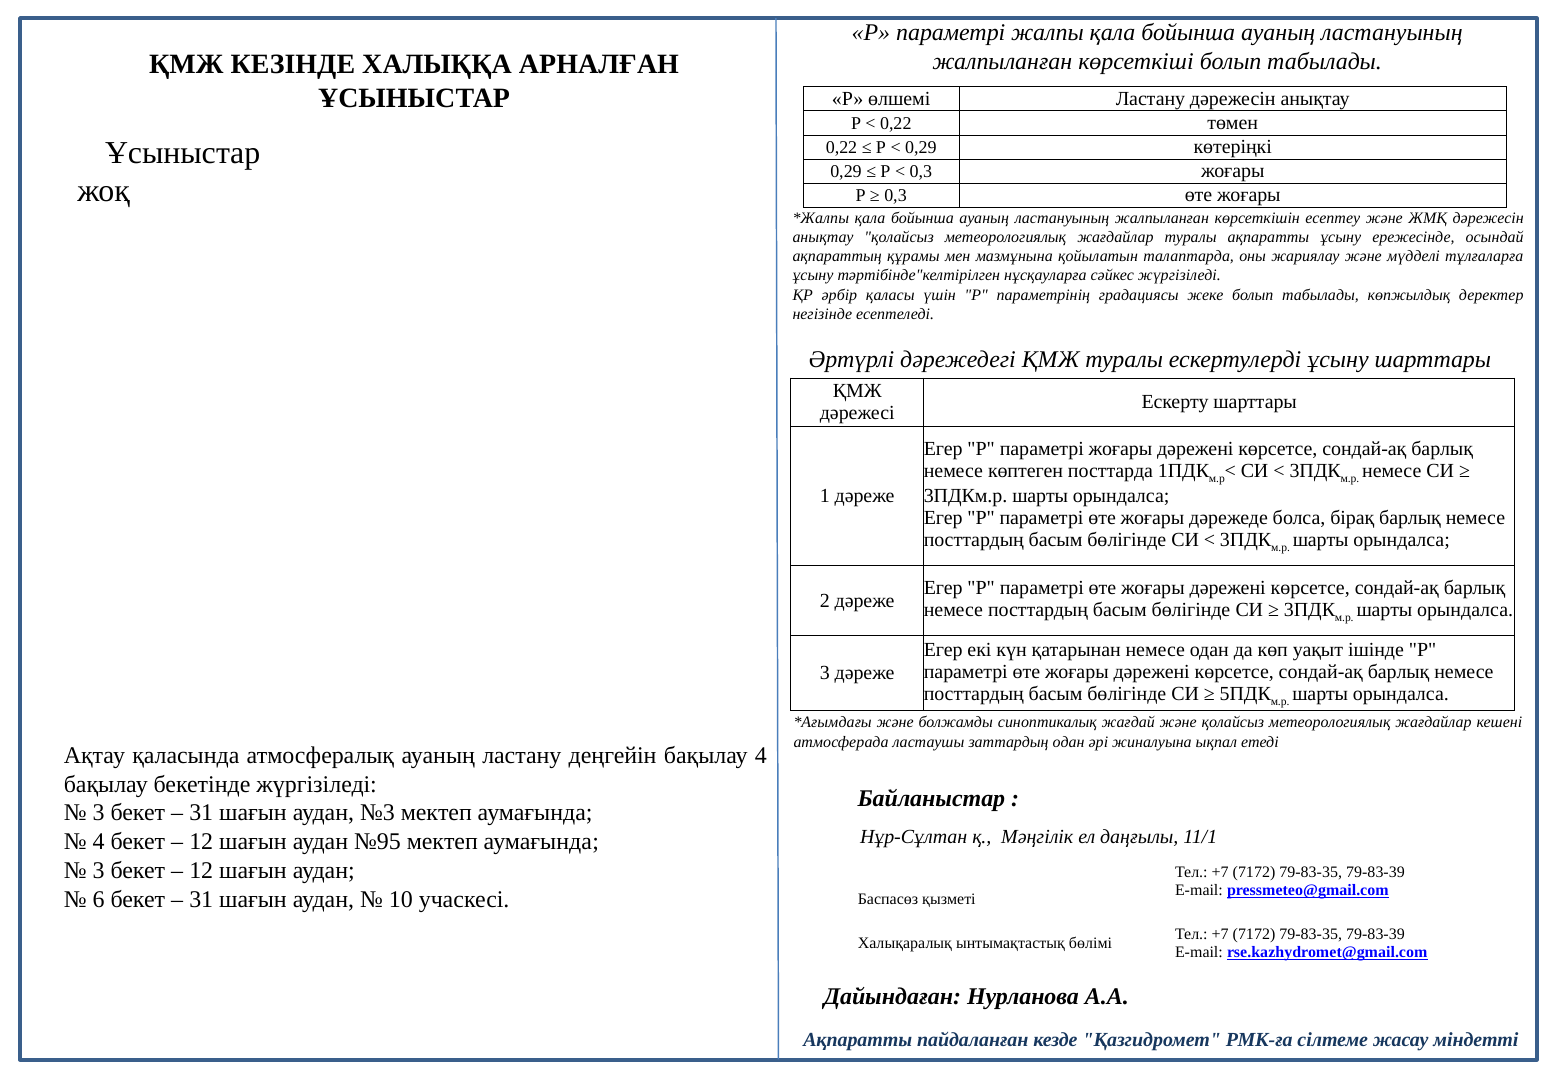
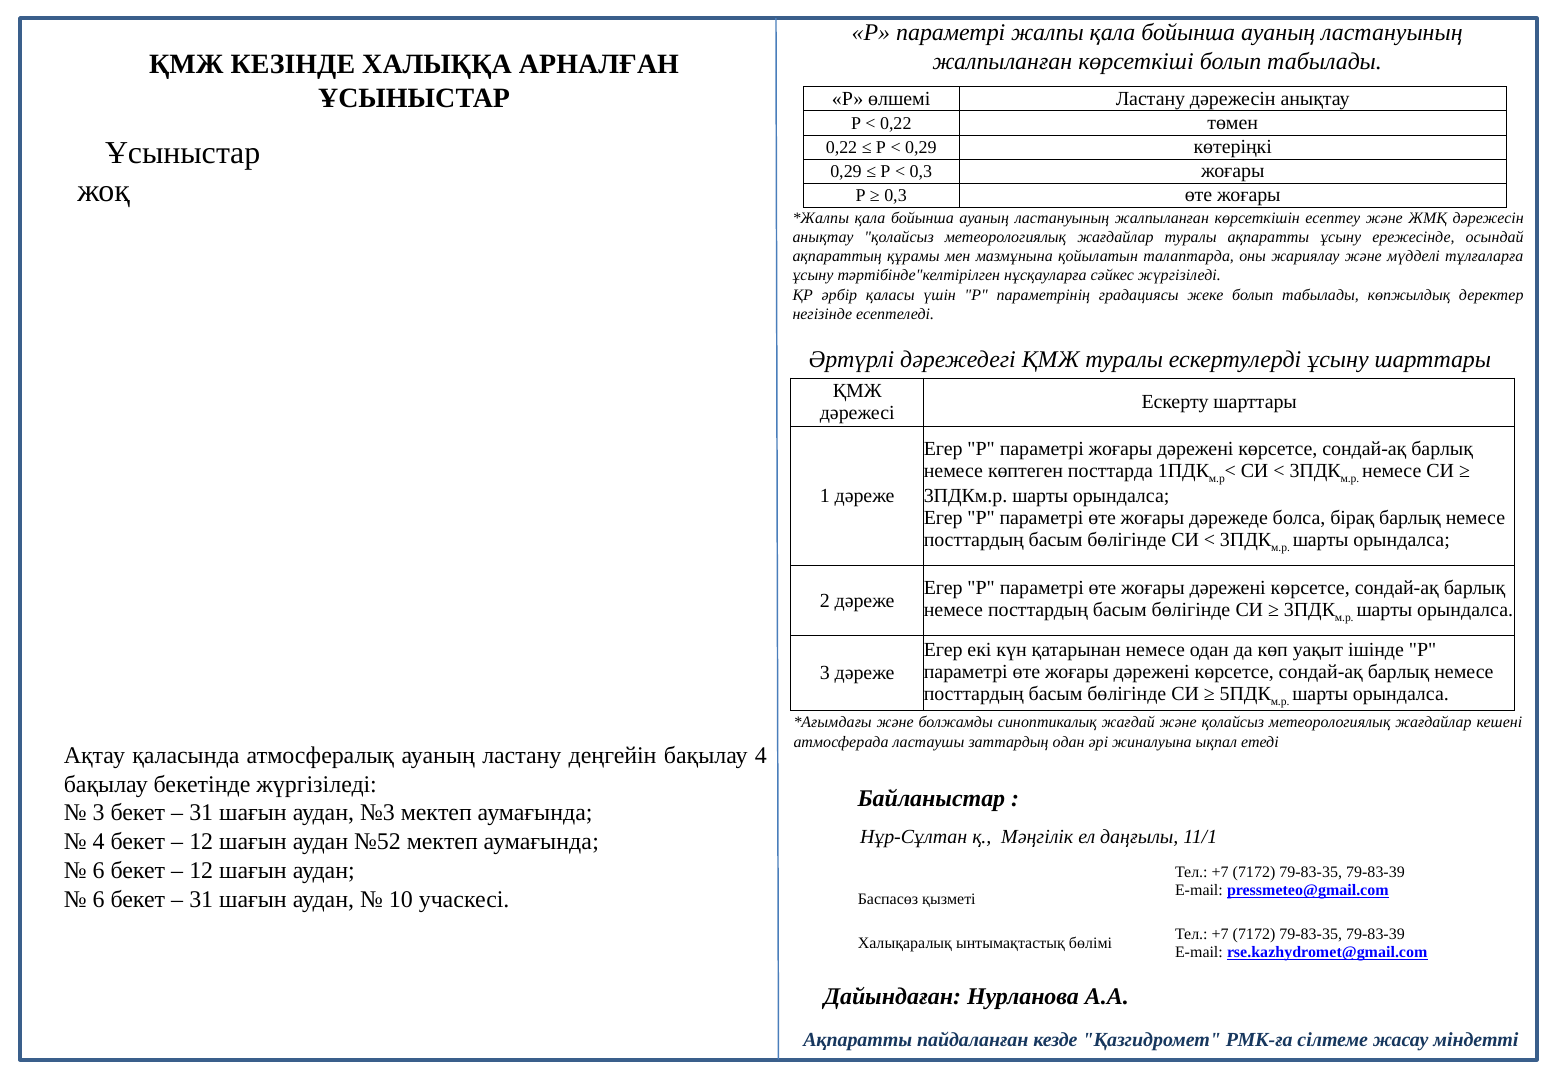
№95: №95 -> №52
3 at (99, 870): 3 -> 6
